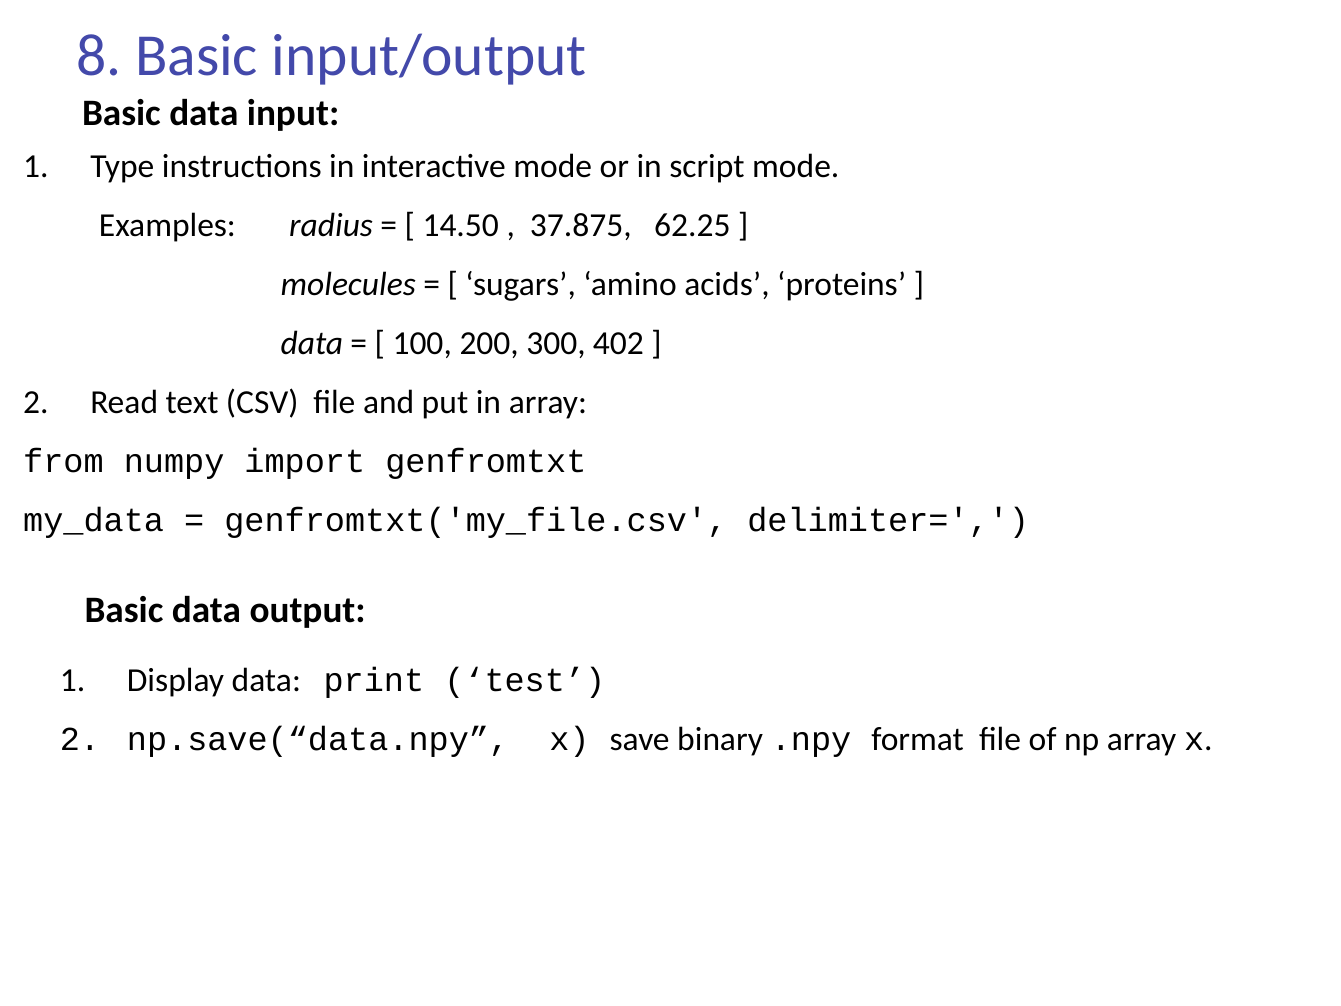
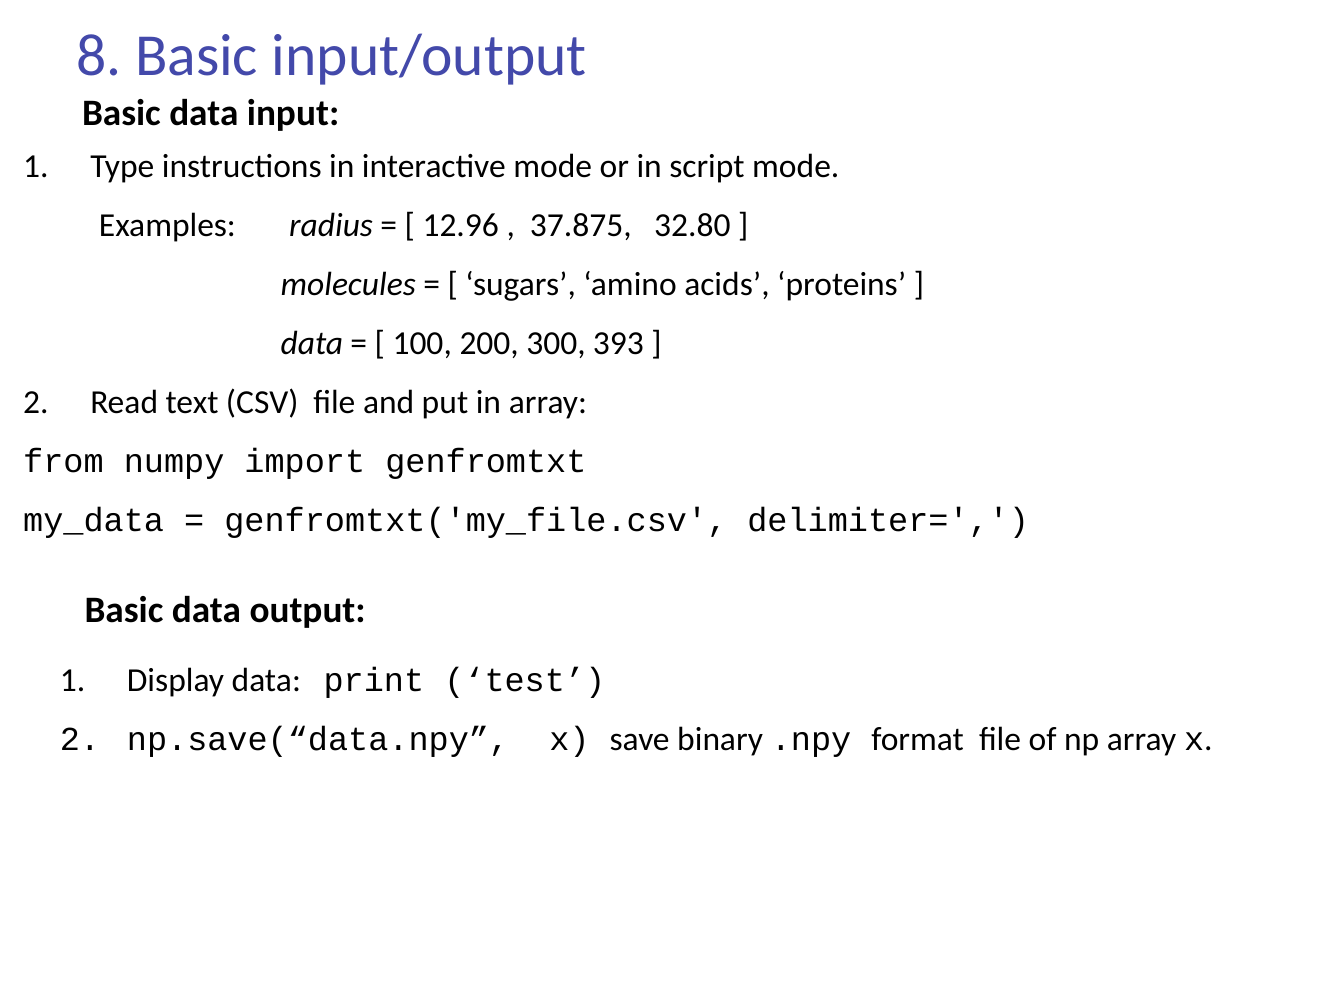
14.50: 14.50 -> 12.96
62.25: 62.25 -> 32.80
402: 402 -> 393
